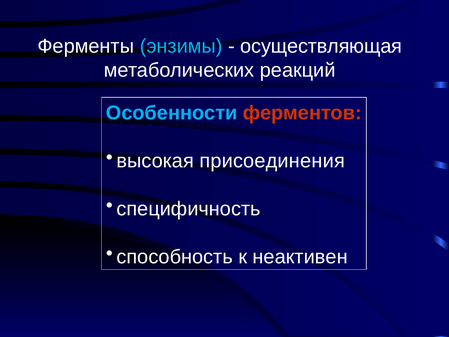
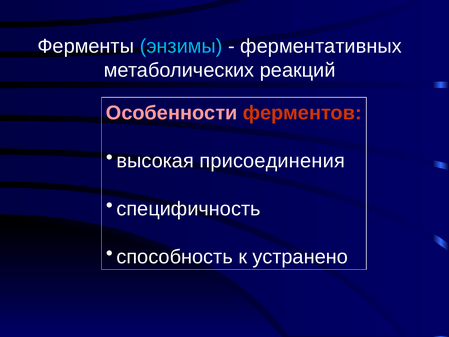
осуществляющая: осуществляющая -> ферментативных
Особенности colour: light blue -> pink
неактивен: неактивен -> устранено
